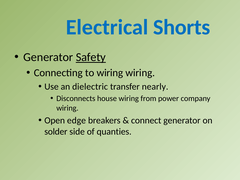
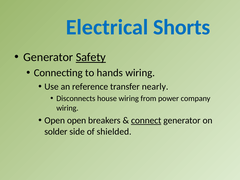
to wiring: wiring -> hands
dielectric: dielectric -> reference
Open edge: edge -> open
connect underline: none -> present
quanties: quanties -> shielded
